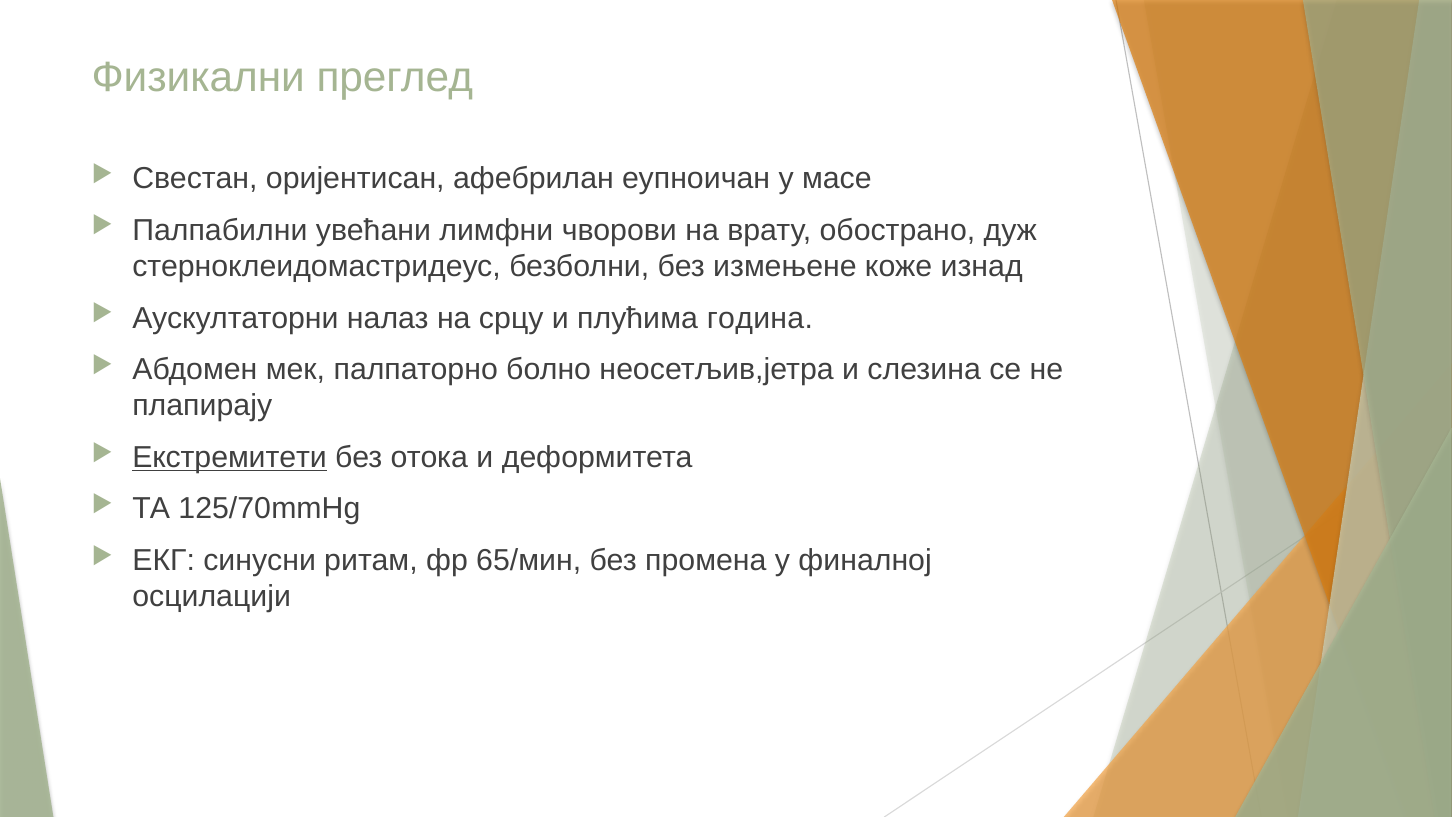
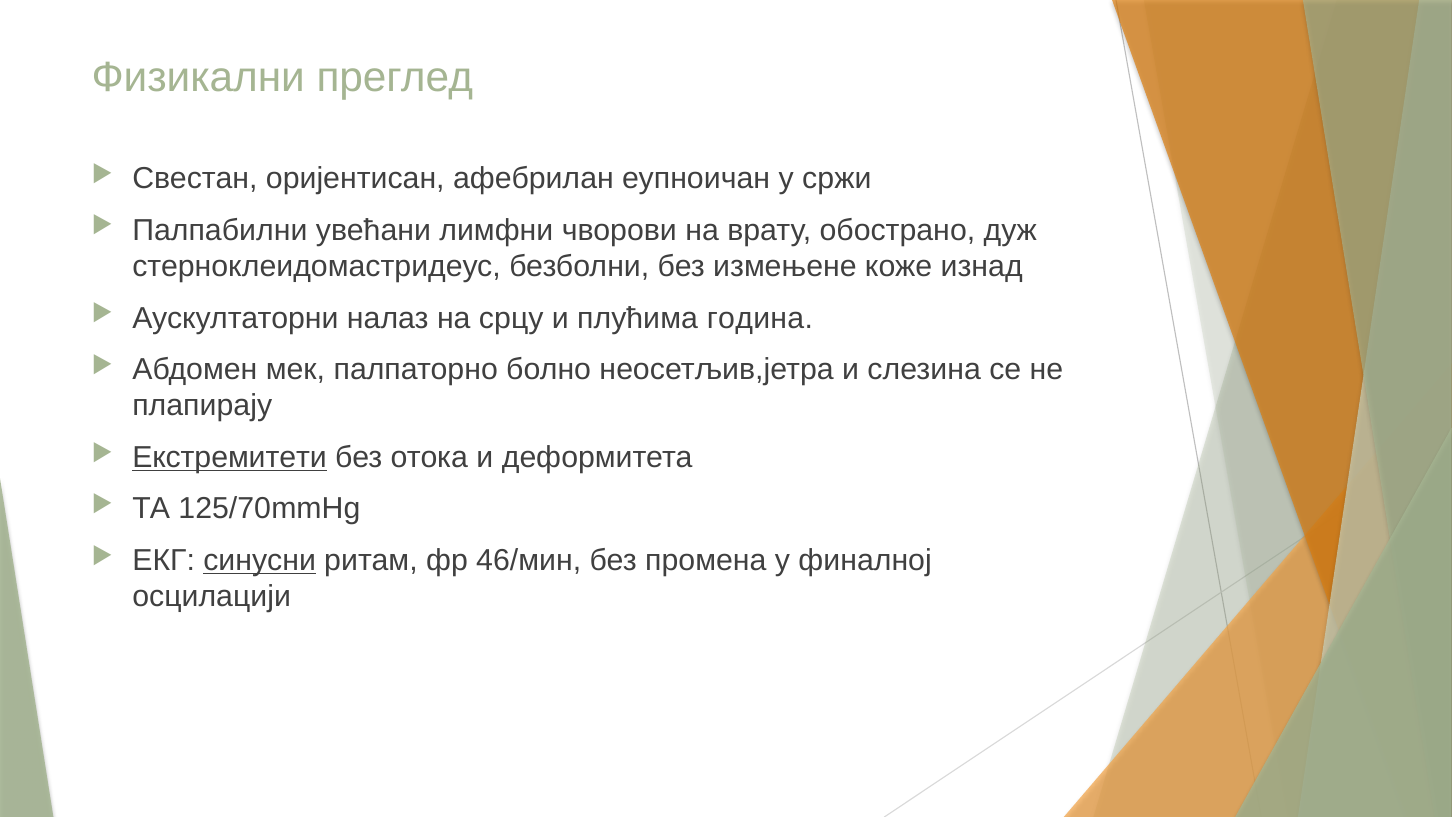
масе: масе -> сржи
синусни underline: none -> present
65/мин: 65/мин -> 46/мин
